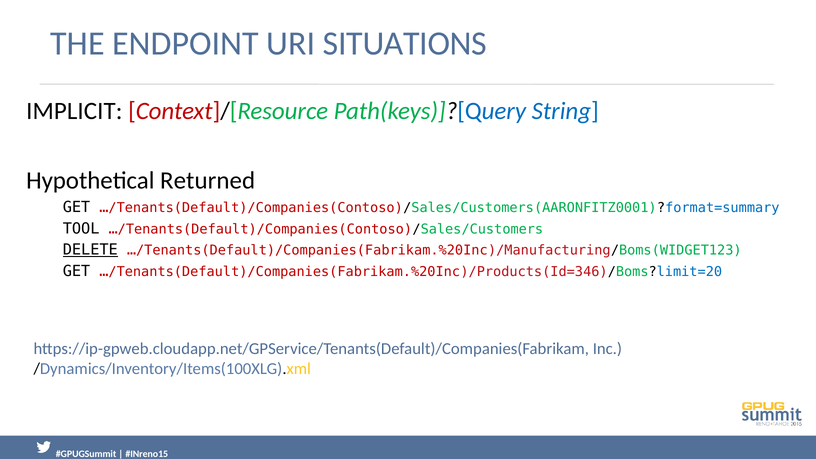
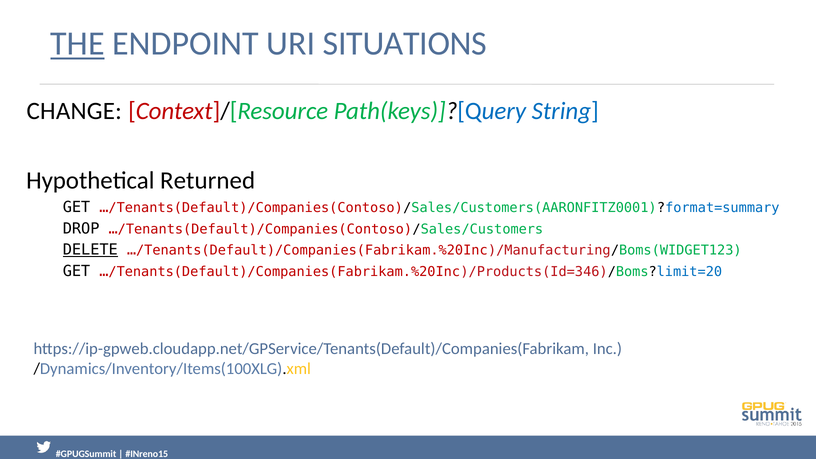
THE underline: none -> present
IMPLICIT: IMPLICIT -> CHANGE
TOOL: TOOL -> DROP
